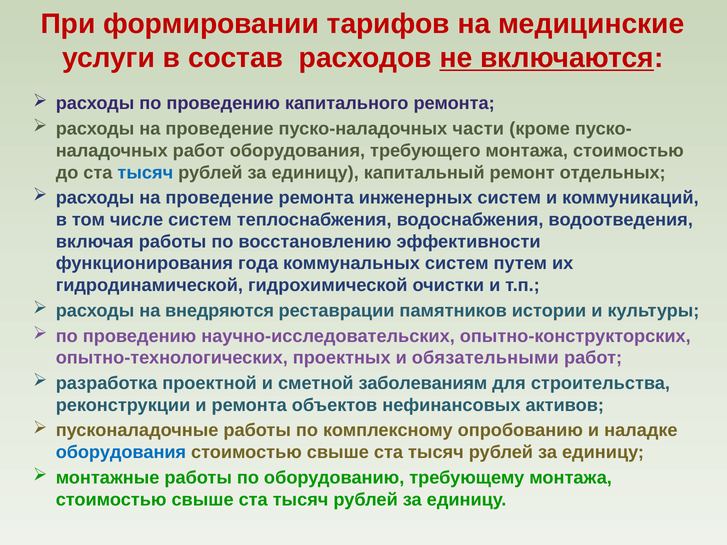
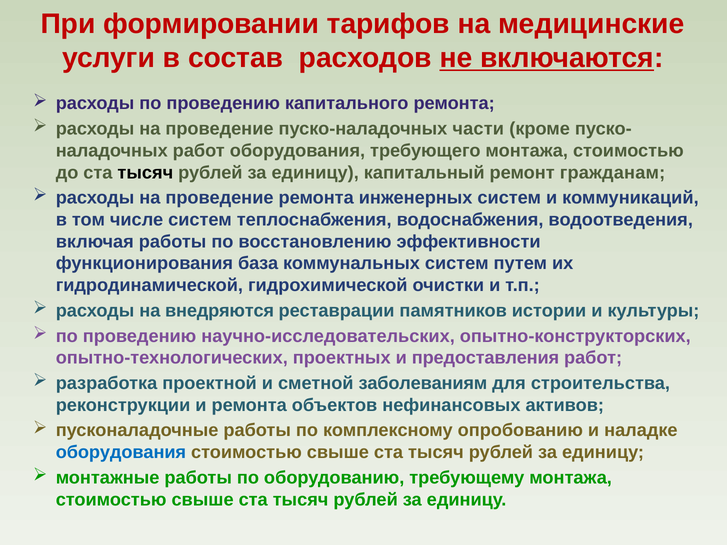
тысяч at (145, 173) colour: blue -> black
отдельных: отдельных -> гражданам
года: года -> база
обязательными: обязательными -> предоставления
